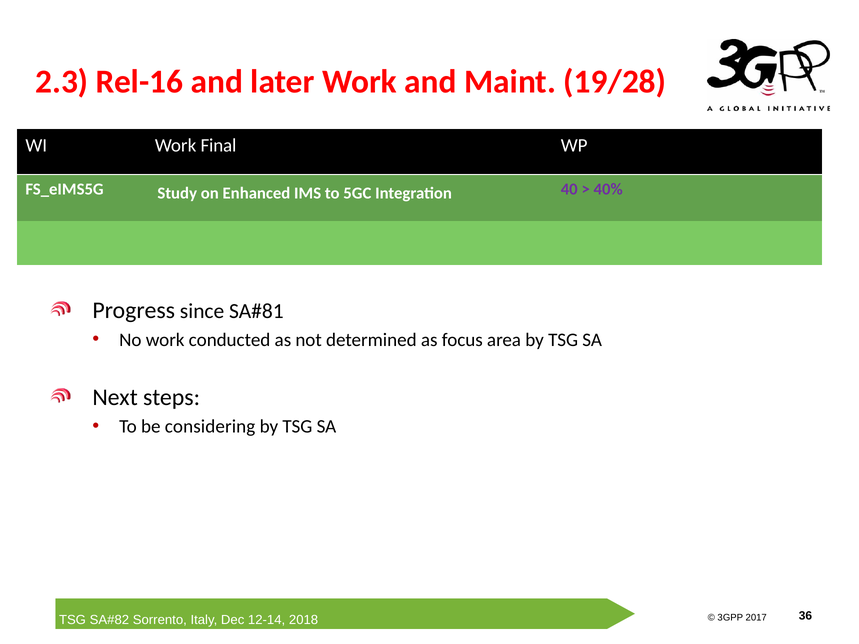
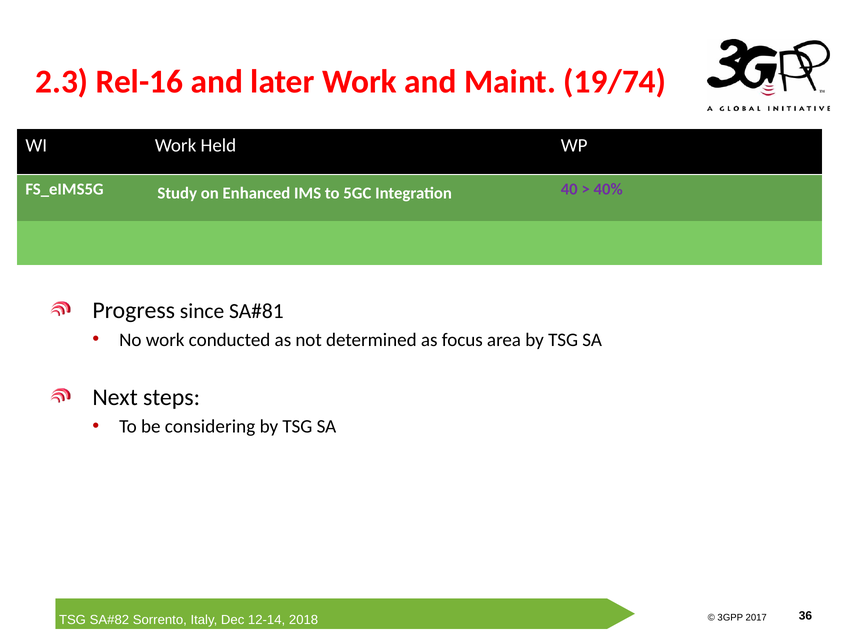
19/28: 19/28 -> 19/74
Final: Final -> Held
